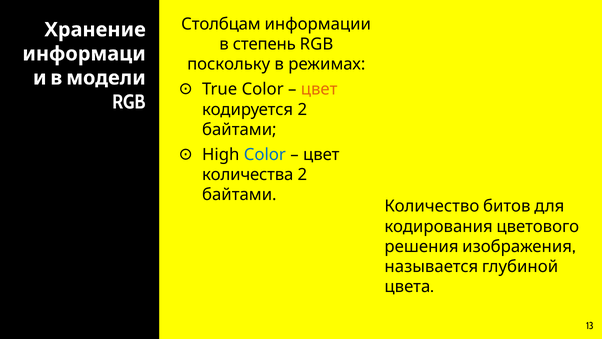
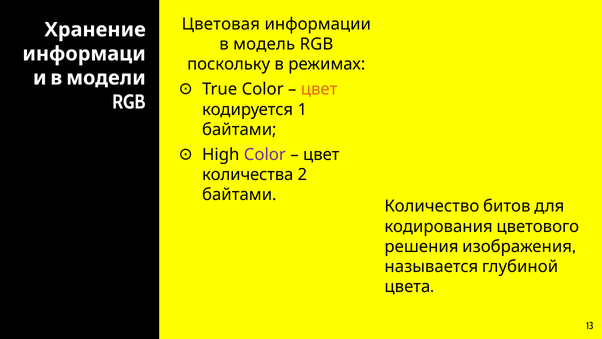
Столбцам: Столбцам -> Цветовая
степень: степень -> модель
кодируется 2: 2 -> 1
Color at (265, 155) colour: blue -> purple
